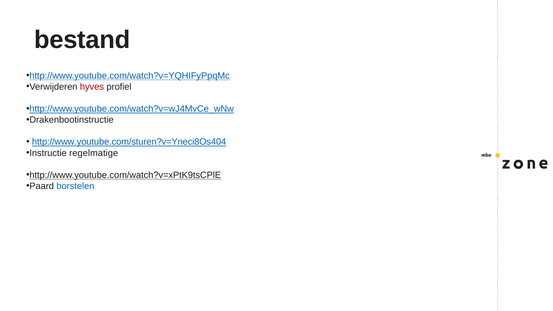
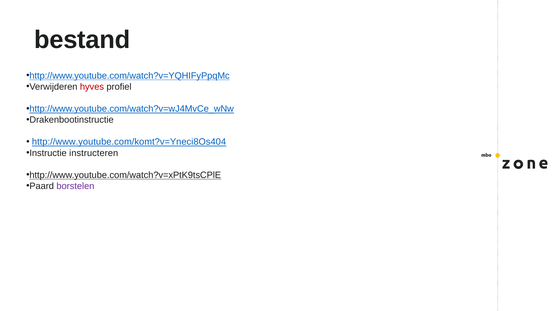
http://www.youtube.com/sturen?v=Yneci8Os404: http://www.youtube.com/sturen?v=Yneci8Os404 -> http://www.youtube.com/komt?v=Yneci8Os404
regelmatige: regelmatige -> instructeren
borstelen colour: blue -> purple
